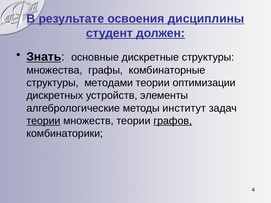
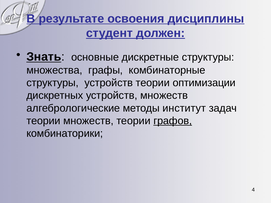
структуры методами: методами -> устройств
устройств элементы: элементы -> множеств
теории at (43, 121) underline: present -> none
